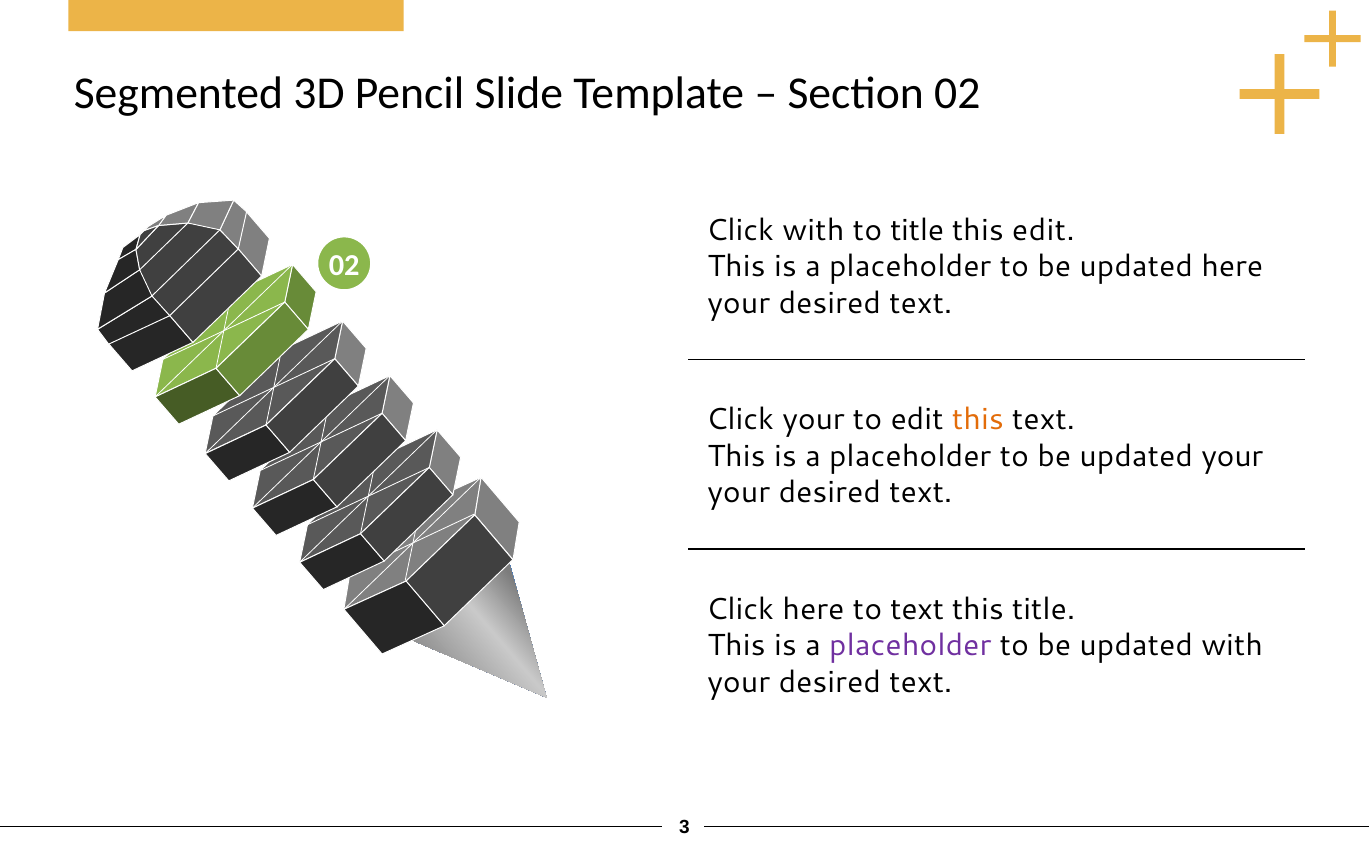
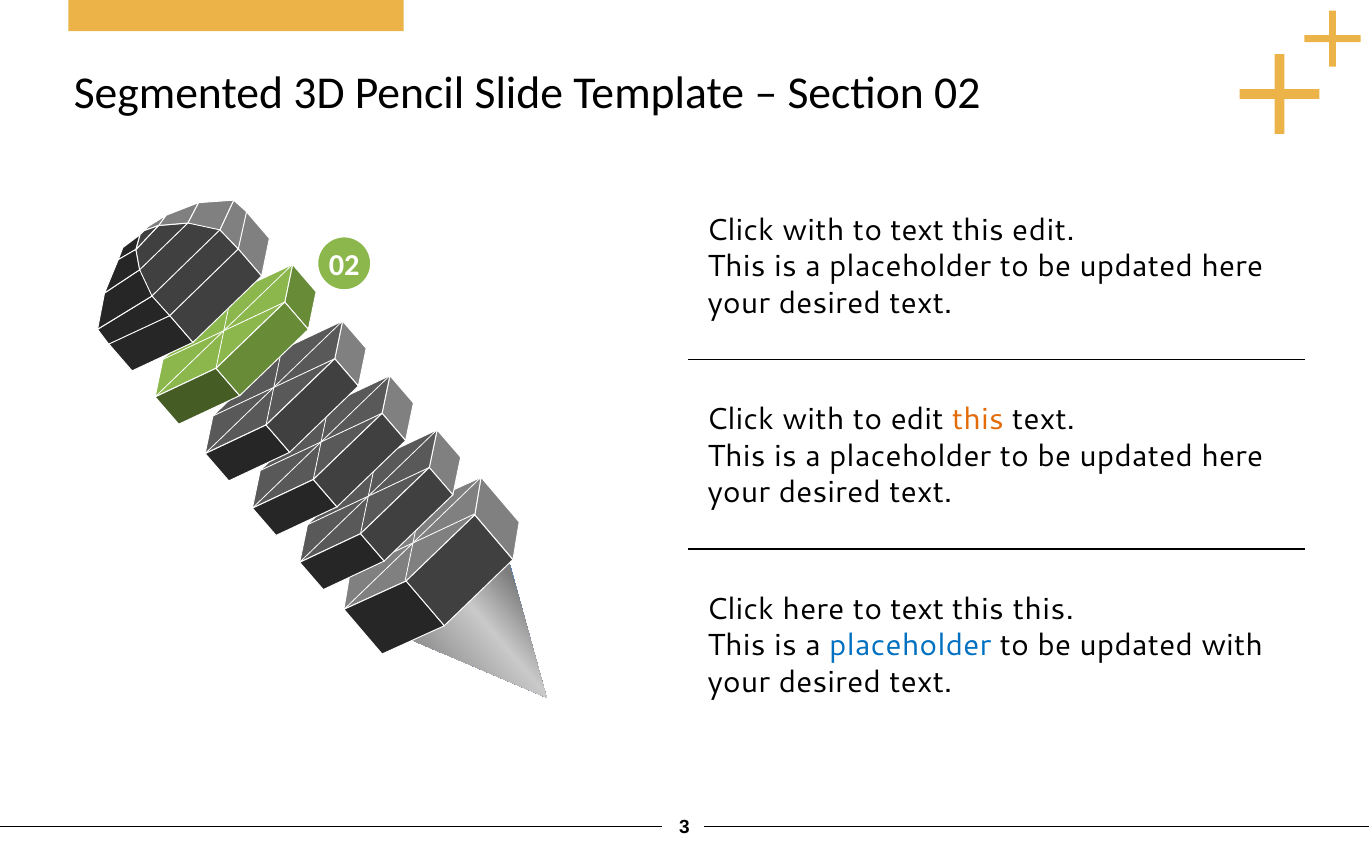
title at (917, 231): title -> text
your at (814, 420): your -> with
your at (1232, 457): your -> here
title at (1044, 610): title -> this
placeholder at (910, 646) colour: purple -> blue
